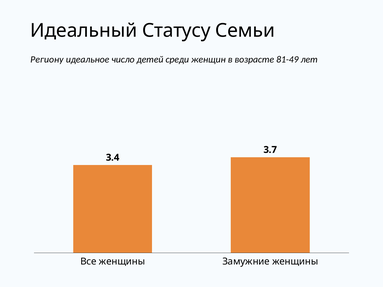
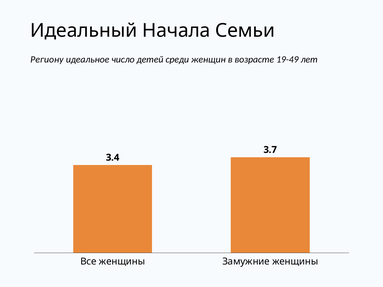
Статусу: Статусу -> Начала
81-49: 81-49 -> 19-49
